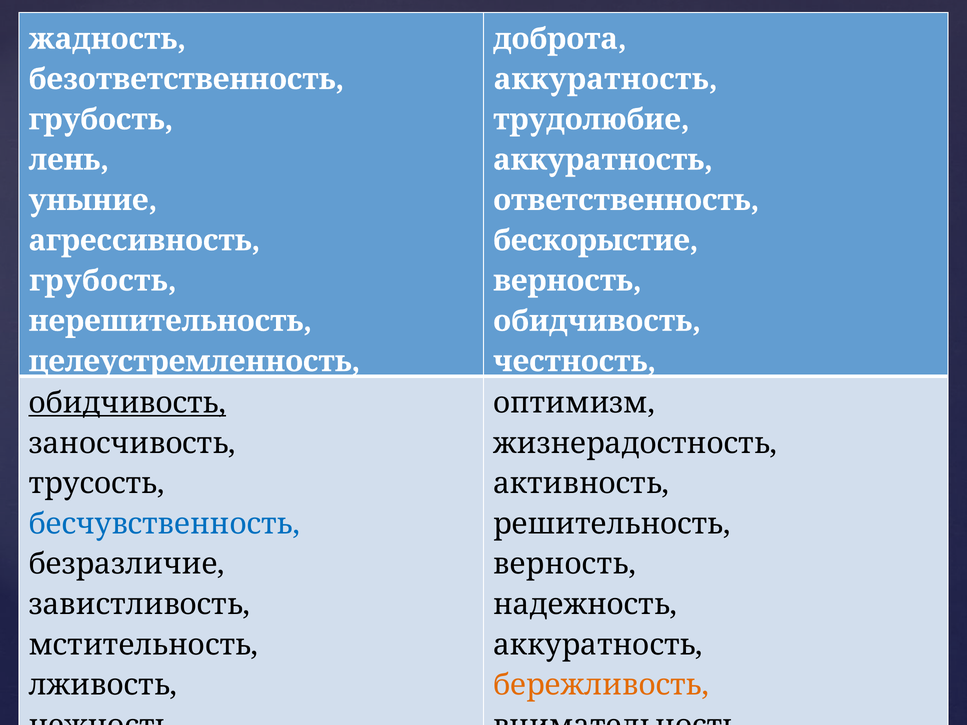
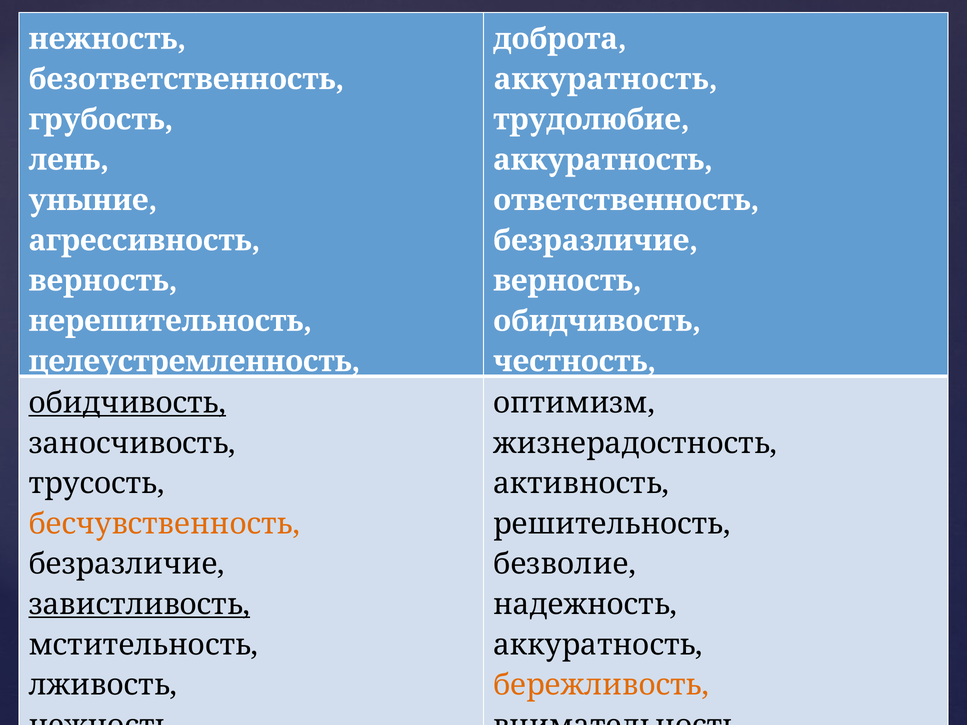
жадность at (107, 39): жадность -> нежность
бескорыстие at (596, 241): бескорыстие -> безразличие
грубость at (103, 281): грубость -> верность
бесчувственность colour: blue -> orange
верность at (565, 564): верность -> безволие
завистливость underline: none -> present
